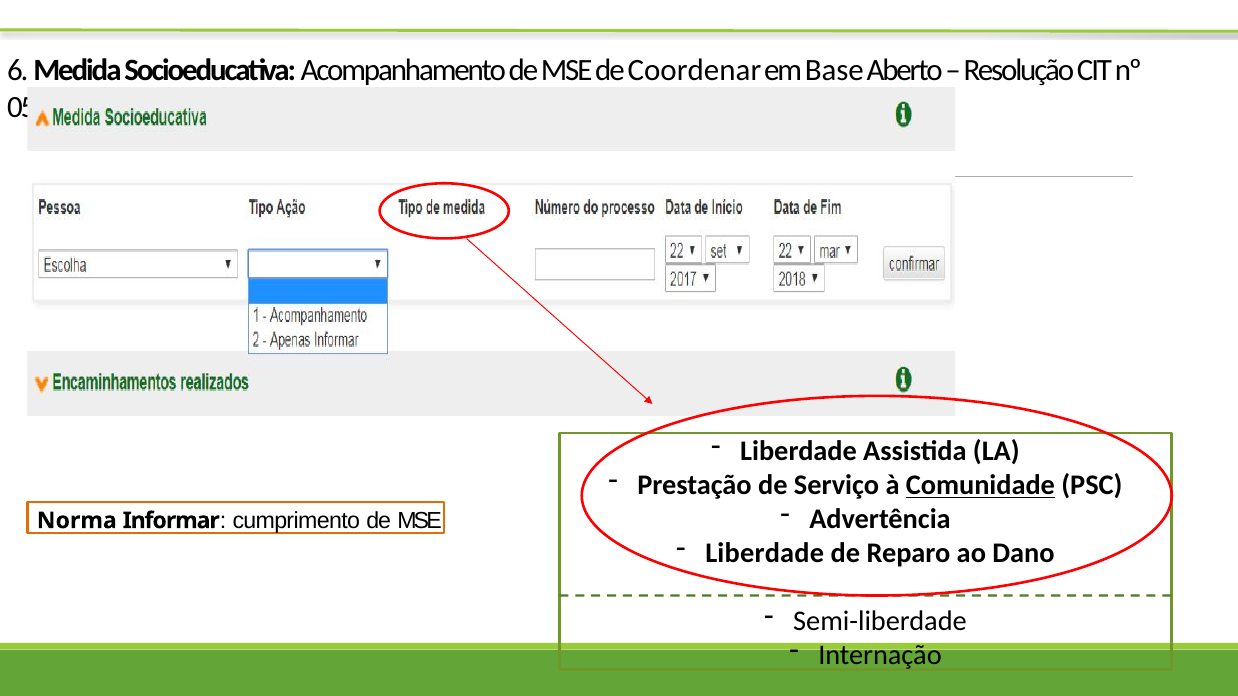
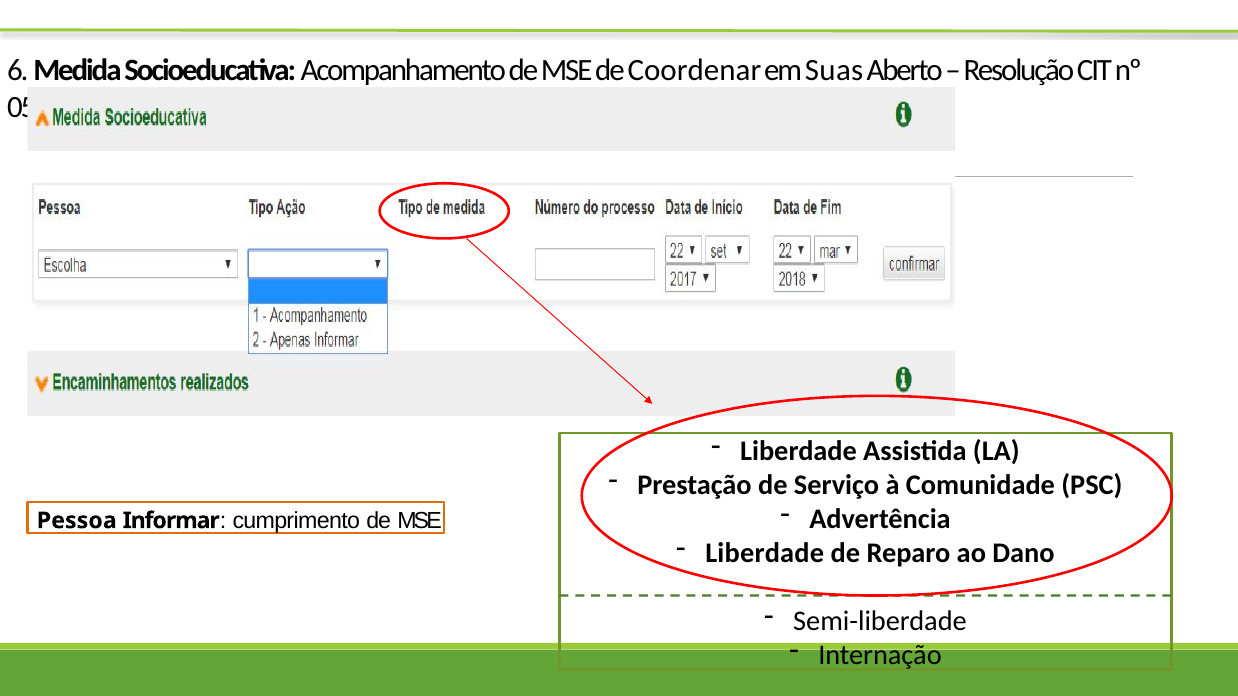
Base: Base -> Suas
Comunidade underline: present -> none
Norma: Norma -> Pessoa
